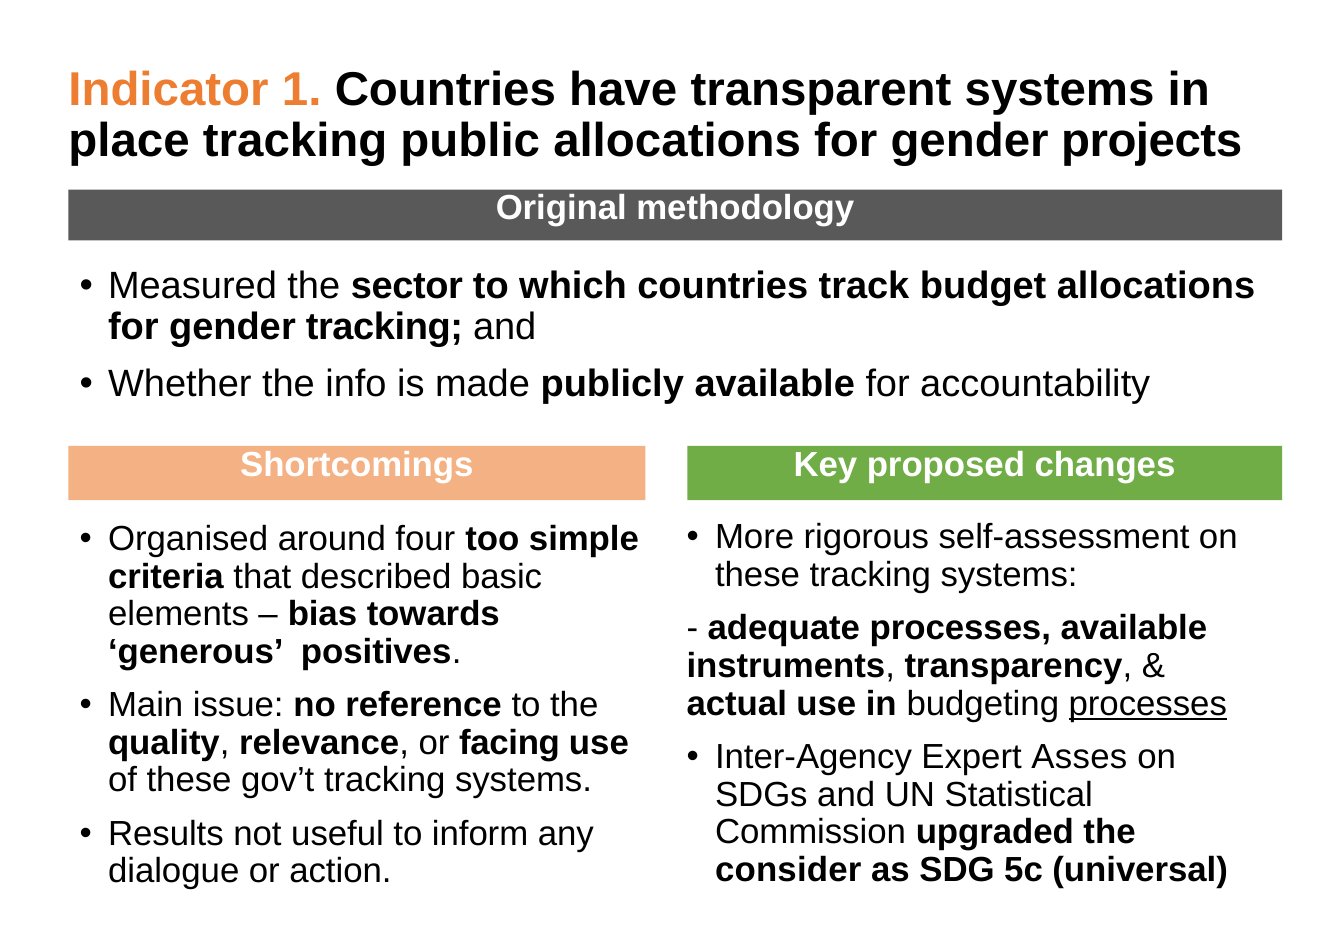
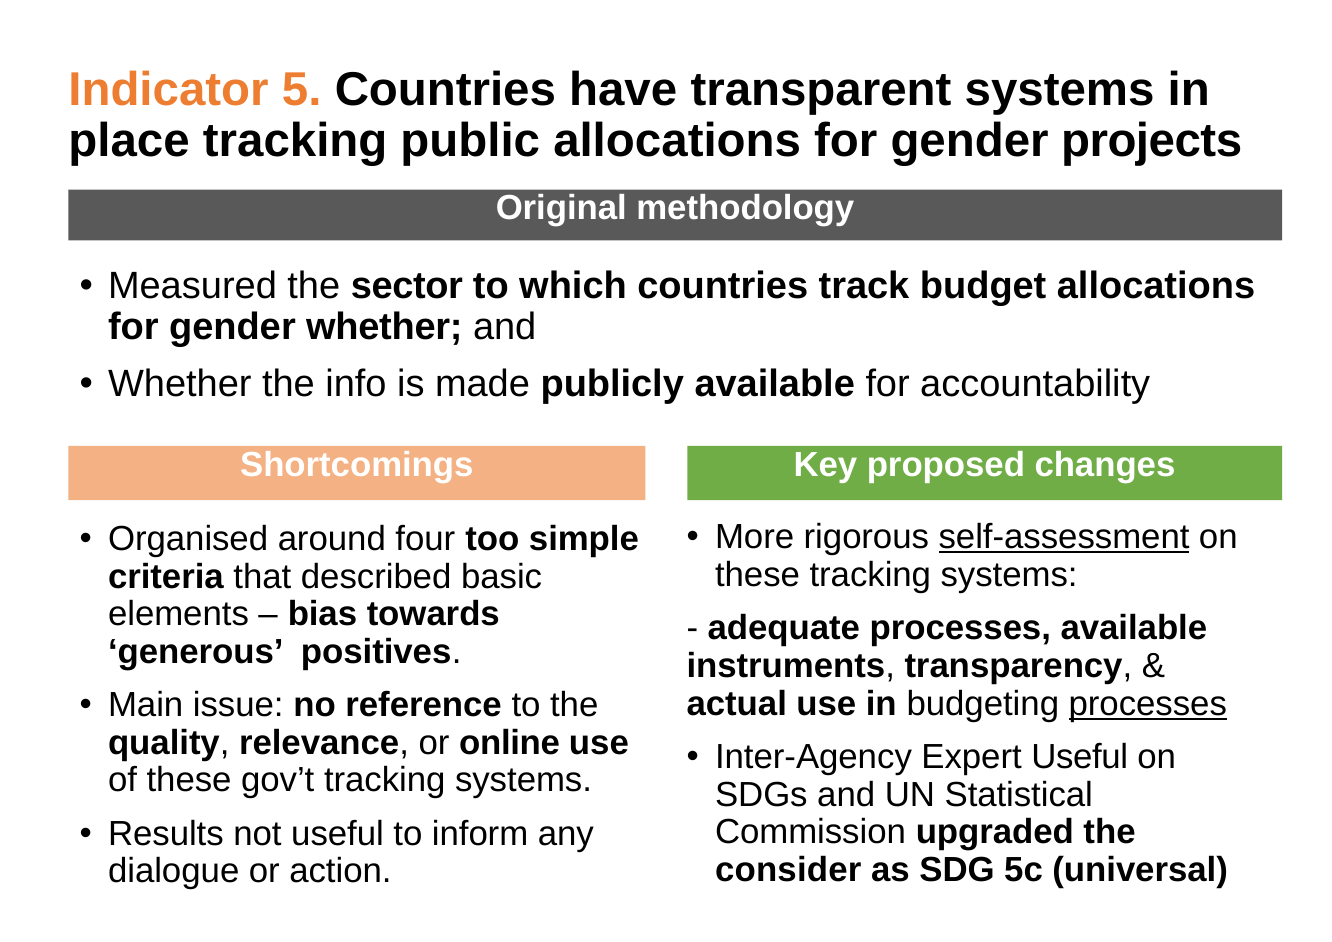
1: 1 -> 5
gender tracking: tracking -> whether
self-assessment underline: none -> present
facing: facing -> online
Expert Asses: Asses -> Useful
